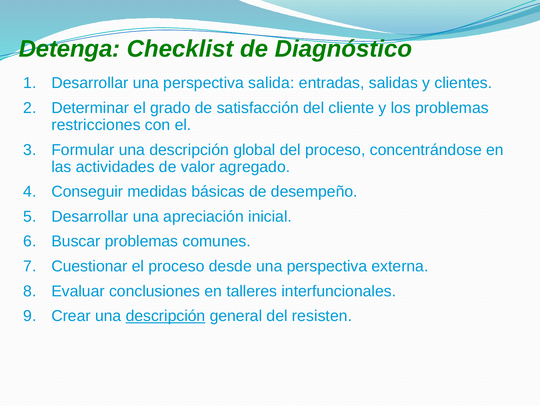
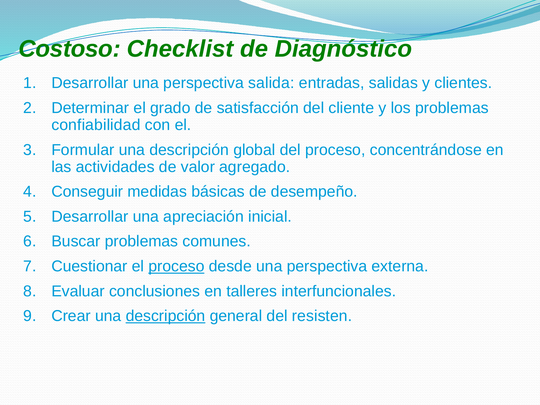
Detenga: Detenga -> Costoso
restricciones: restricciones -> confiabilidad
proceso at (176, 266) underline: none -> present
